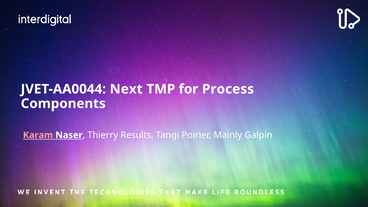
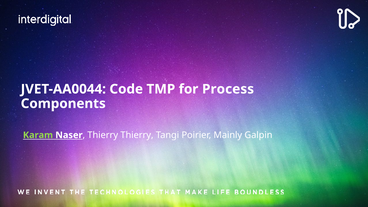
Next: Next -> Code
Karam colour: pink -> light green
Thierry Results: Results -> Thierry
